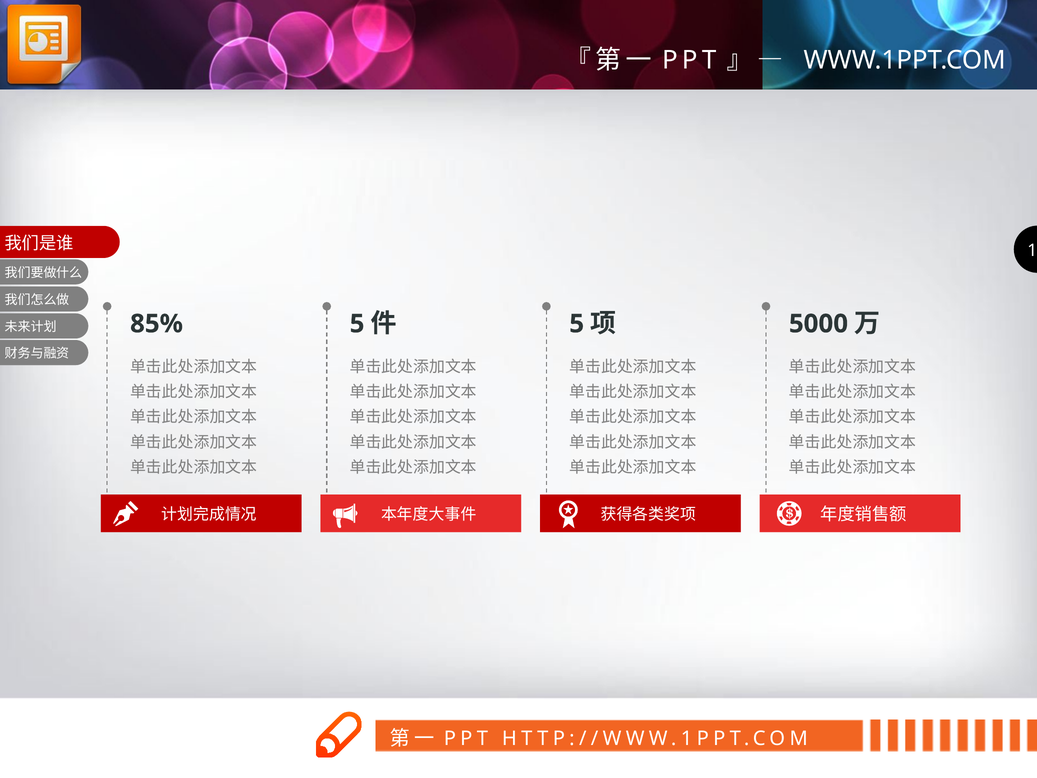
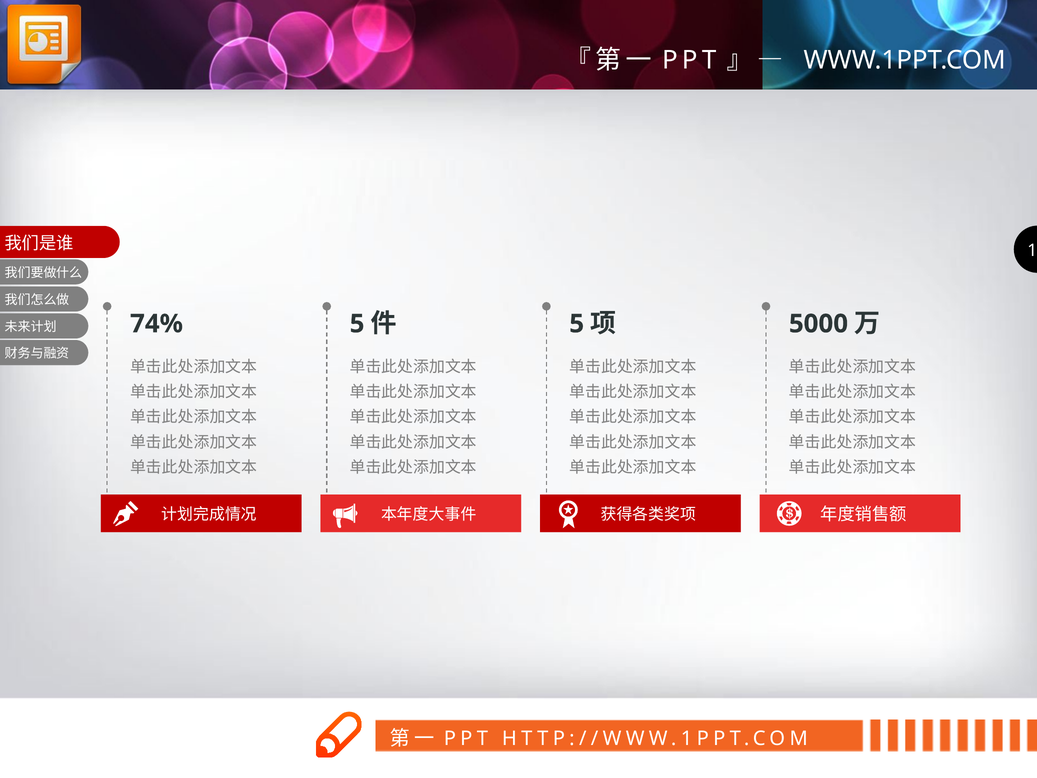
85%: 85% -> 74%
